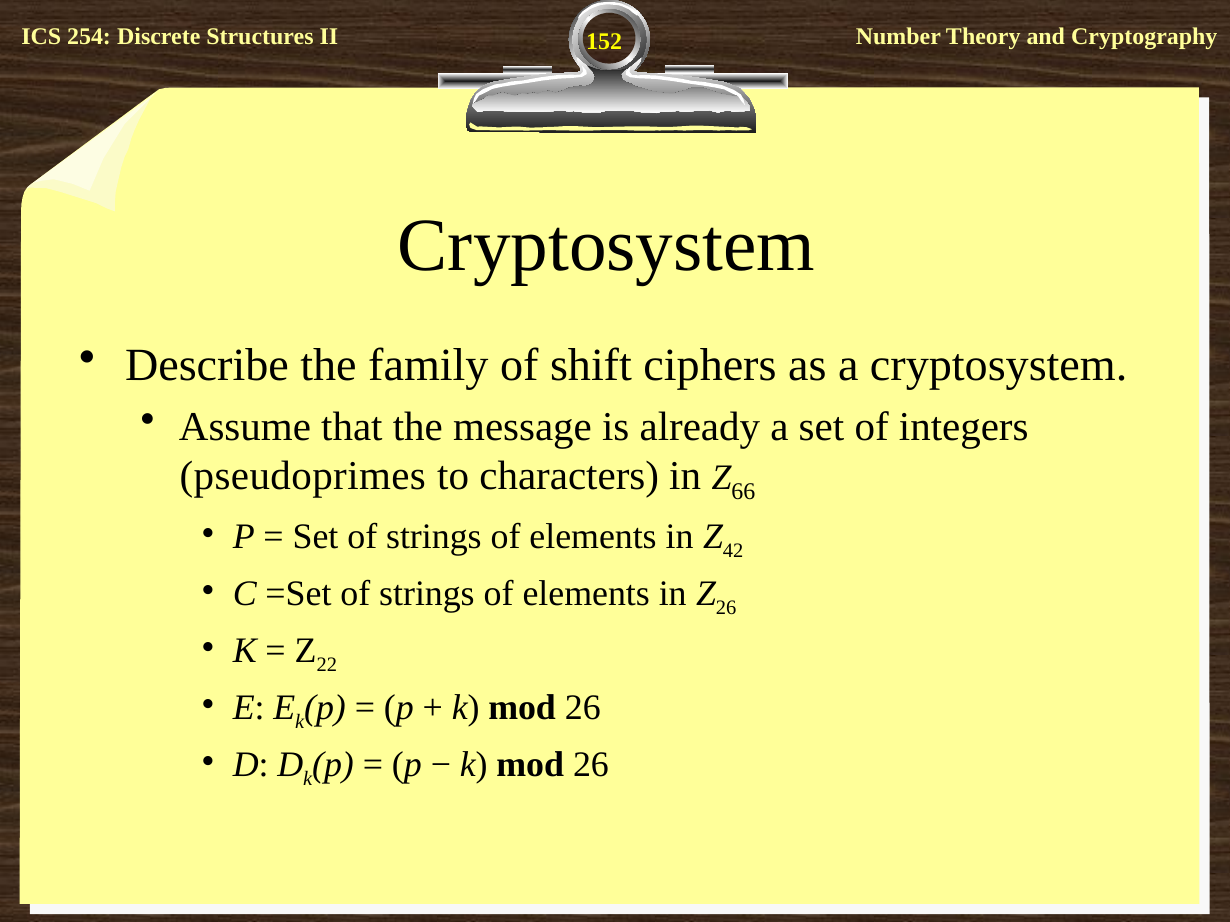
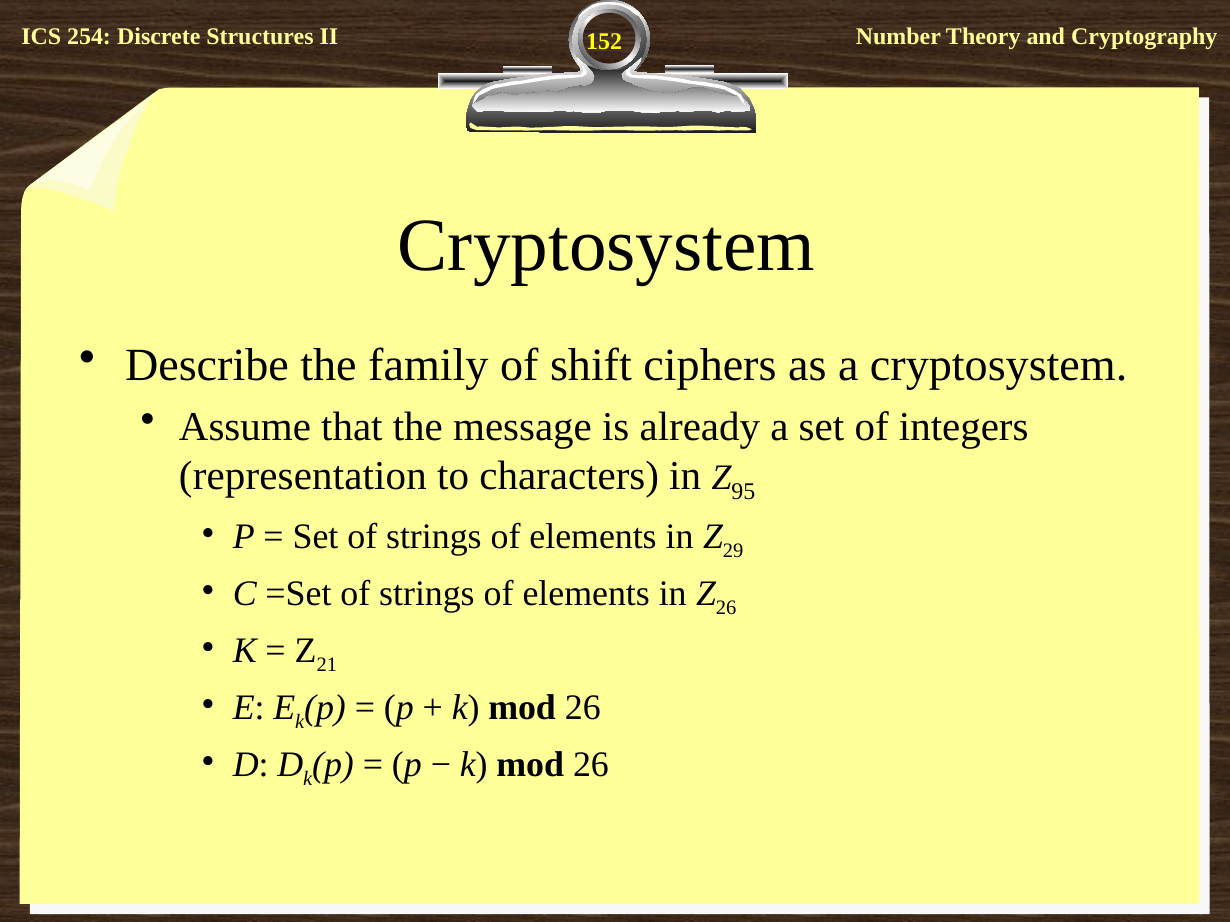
pseudoprimes: pseudoprimes -> representation
66: 66 -> 95
42: 42 -> 29
22: 22 -> 21
